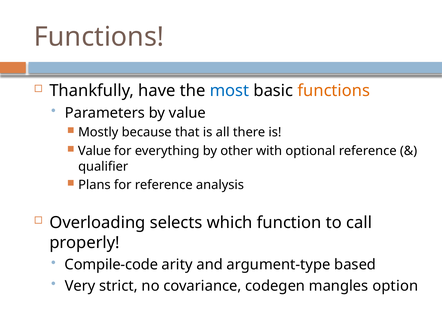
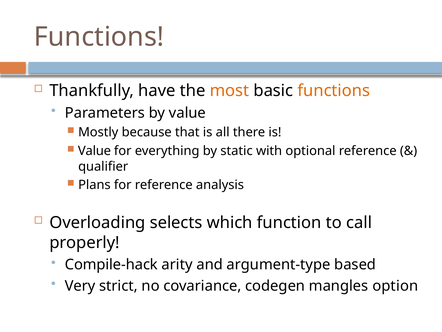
most colour: blue -> orange
other: other -> static
Compile-code: Compile-code -> Compile-hack
